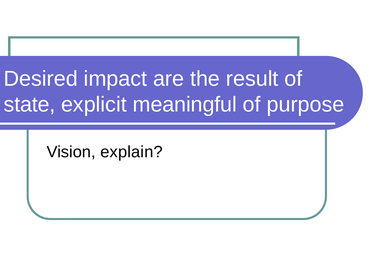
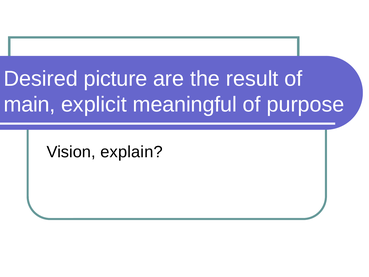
impact: impact -> picture
state: state -> main
